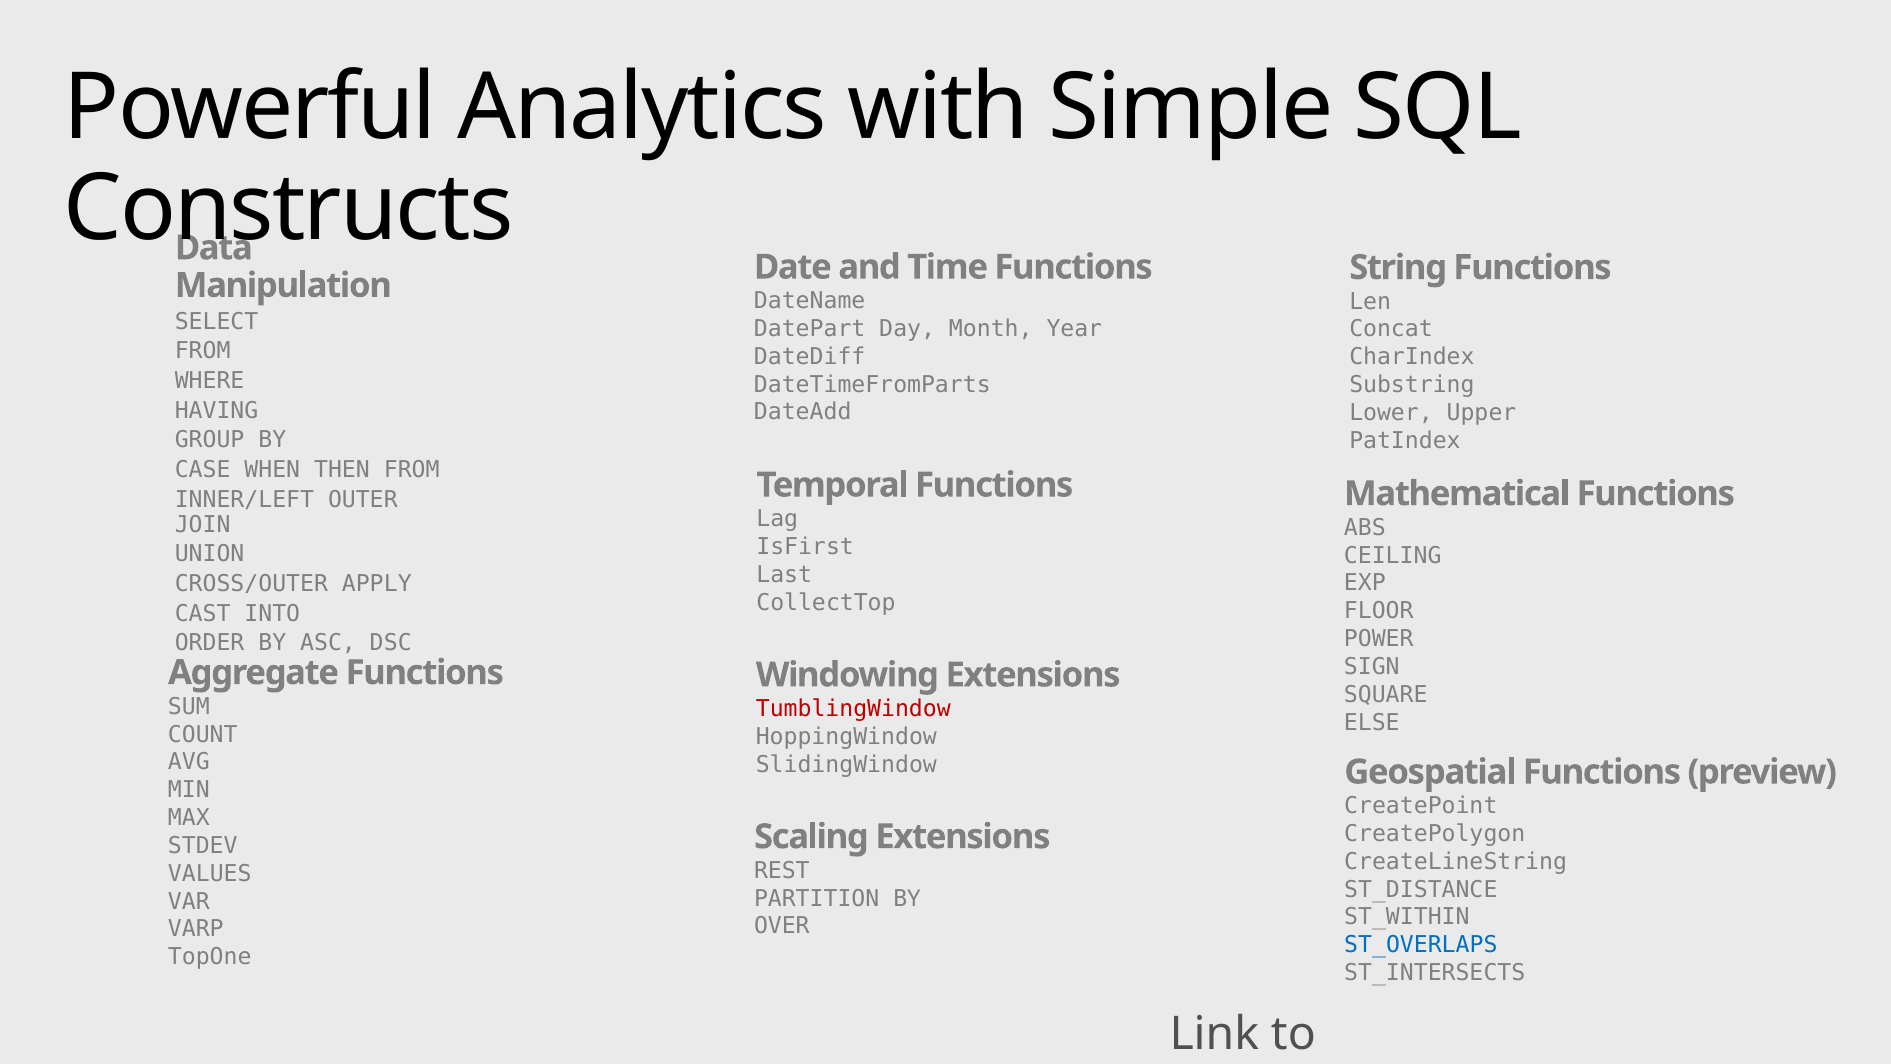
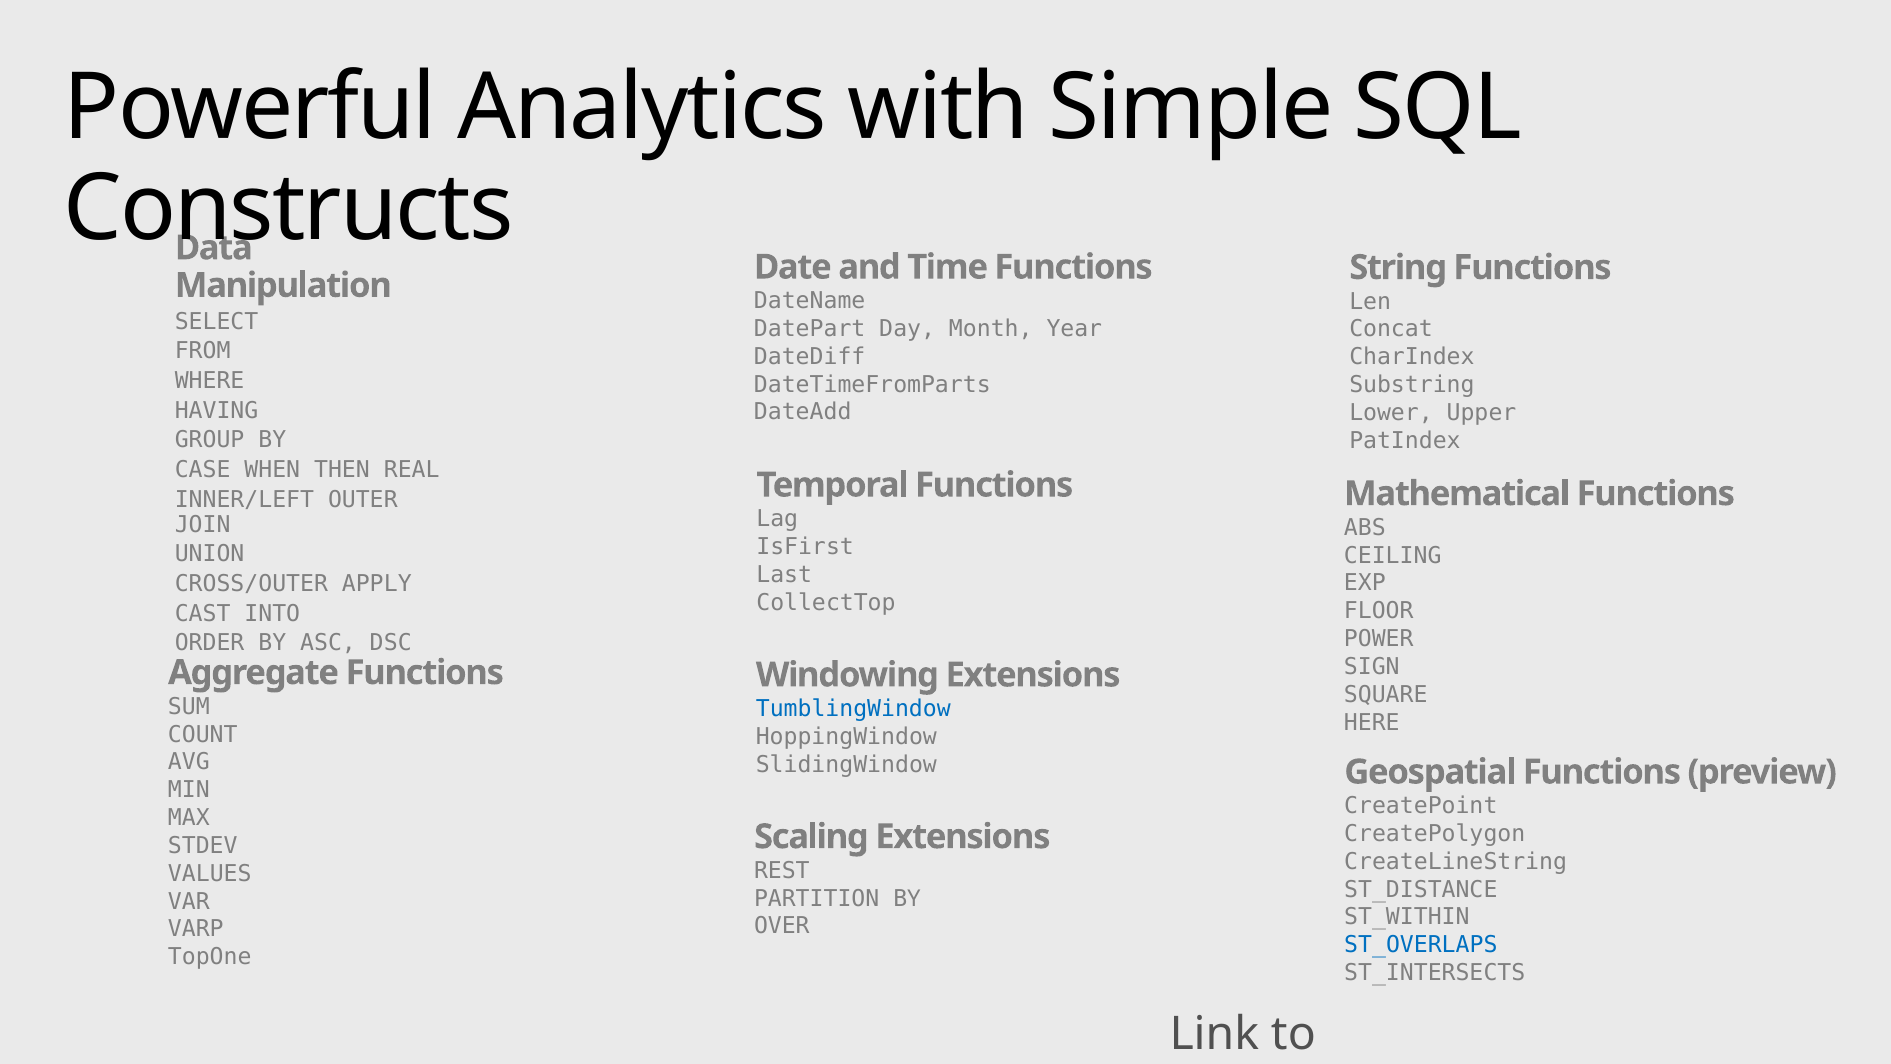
THEN FROM: FROM -> REAL
TumblingWindow colour: red -> blue
ELSE: ELSE -> HERE
